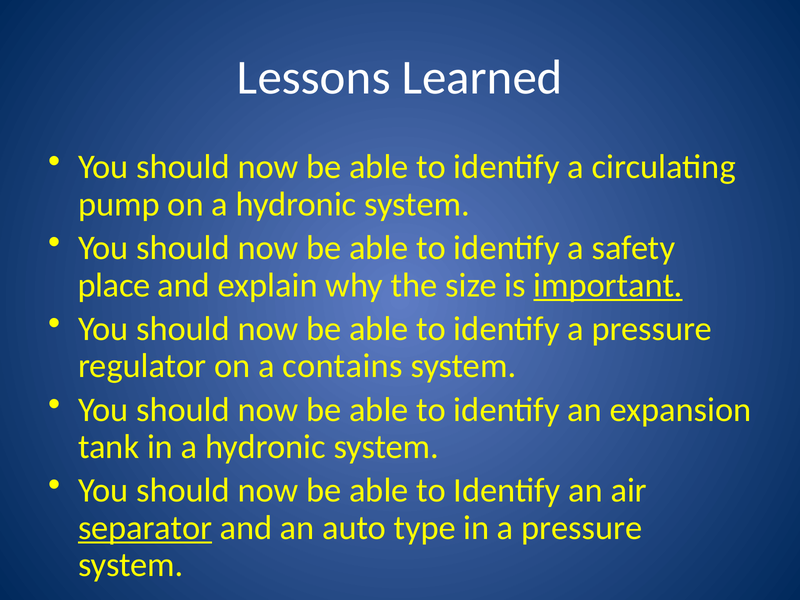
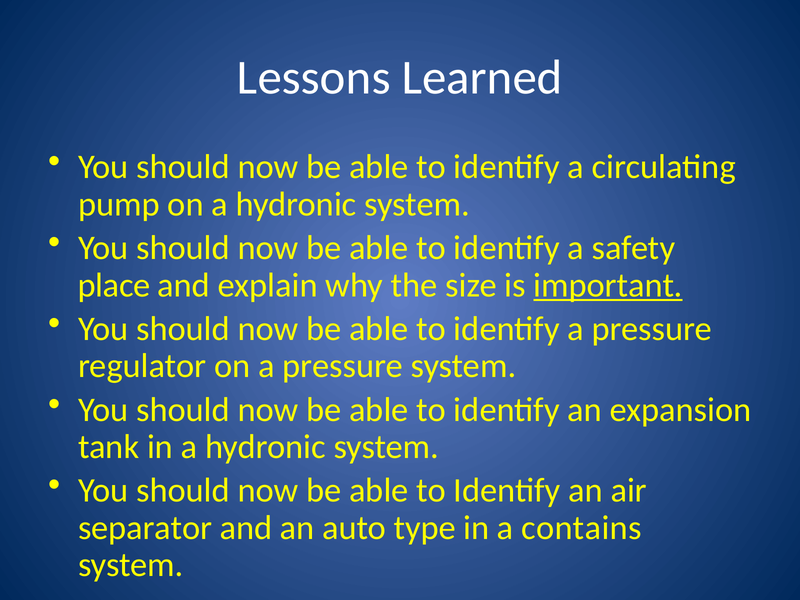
on a contains: contains -> pressure
separator underline: present -> none
in a pressure: pressure -> contains
